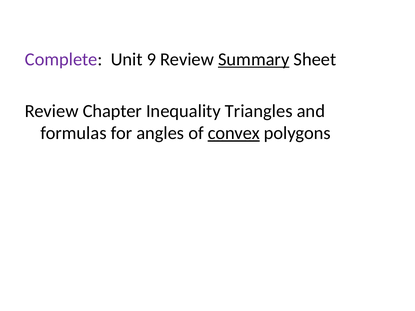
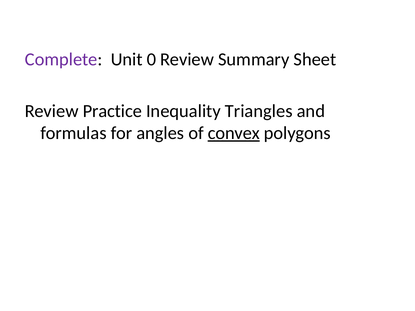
9: 9 -> 0
Summary underline: present -> none
Chapter: Chapter -> Practice
